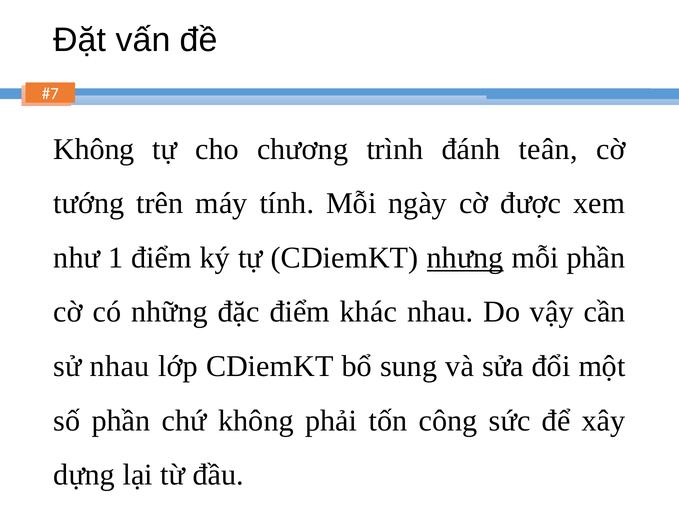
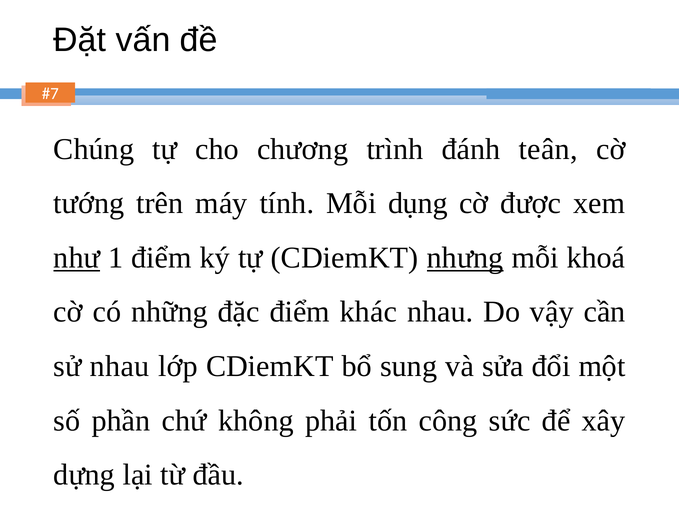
Không at (94, 149): Không -> Chúng
ngày: ngày -> dụng
như underline: none -> present
mỗi phần: phần -> khoá
